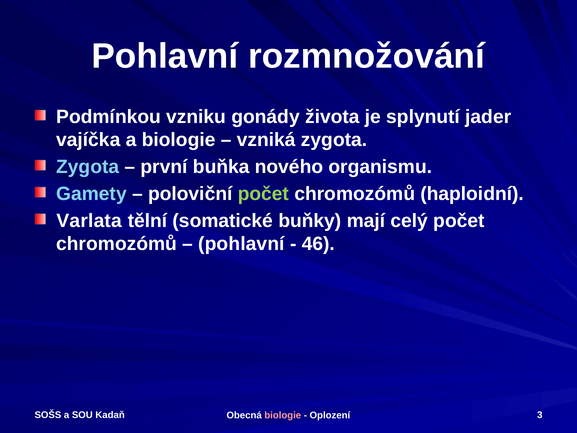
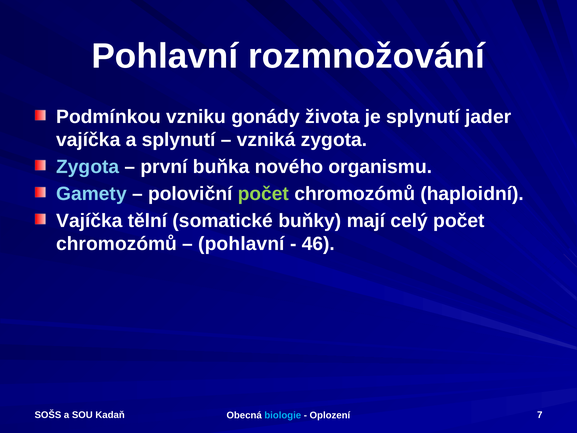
a biologie: biologie -> splynutí
Varlata at (89, 221): Varlata -> Vajíčka
biologie at (283, 415) colour: pink -> light blue
3: 3 -> 7
